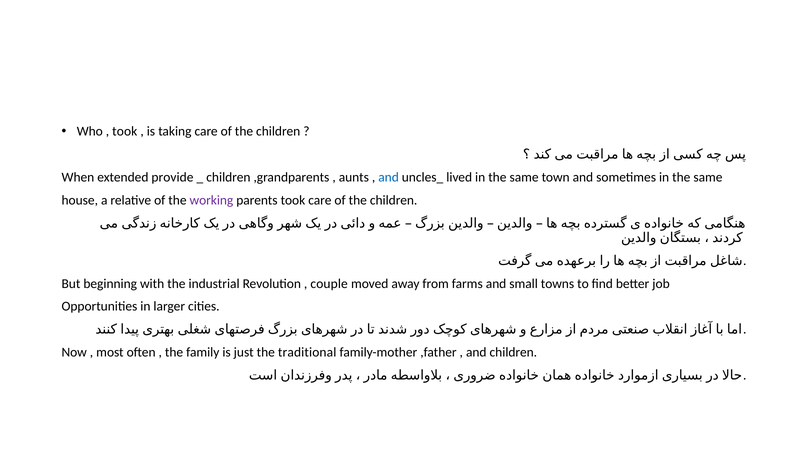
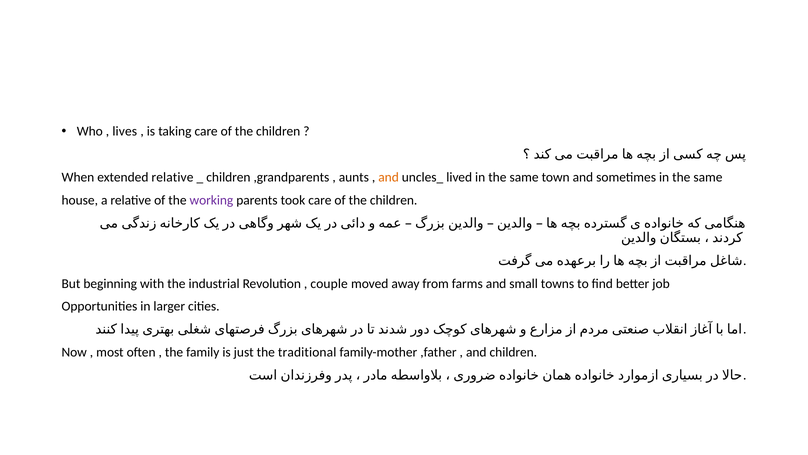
took at (125, 131): took -> lives
extended provide: provide -> relative
and at (389, 177) colour: blue -> orange
